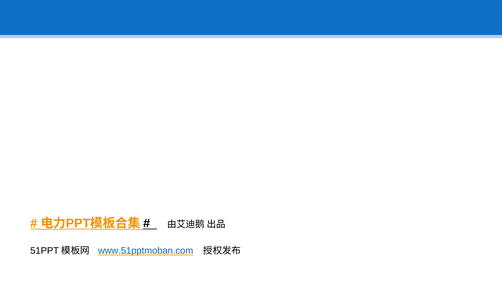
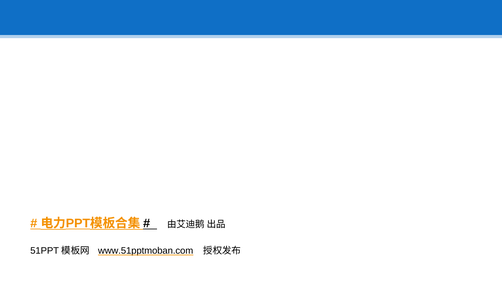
www.51pptmoban.com colour: blue -> black
